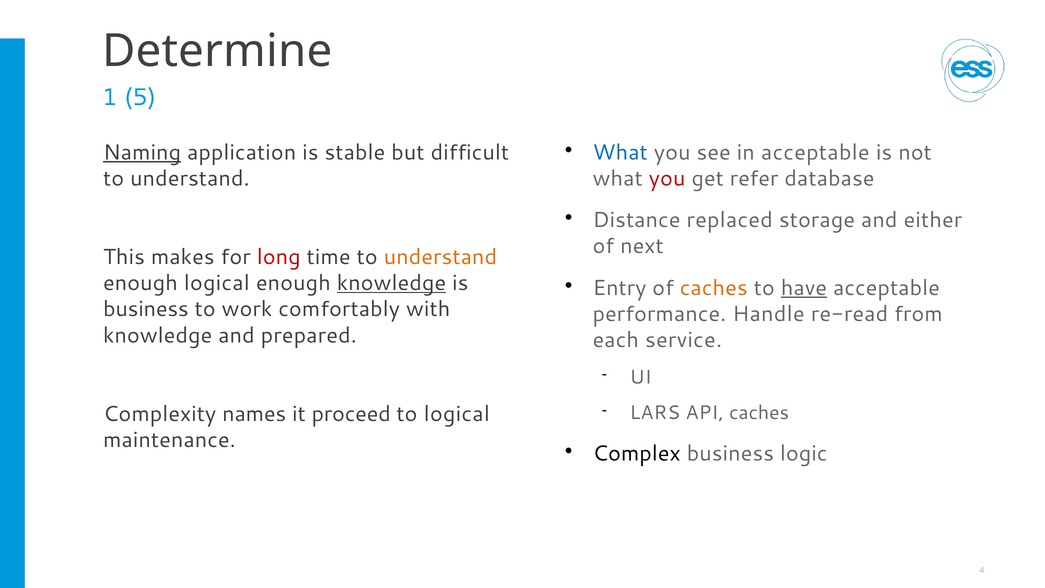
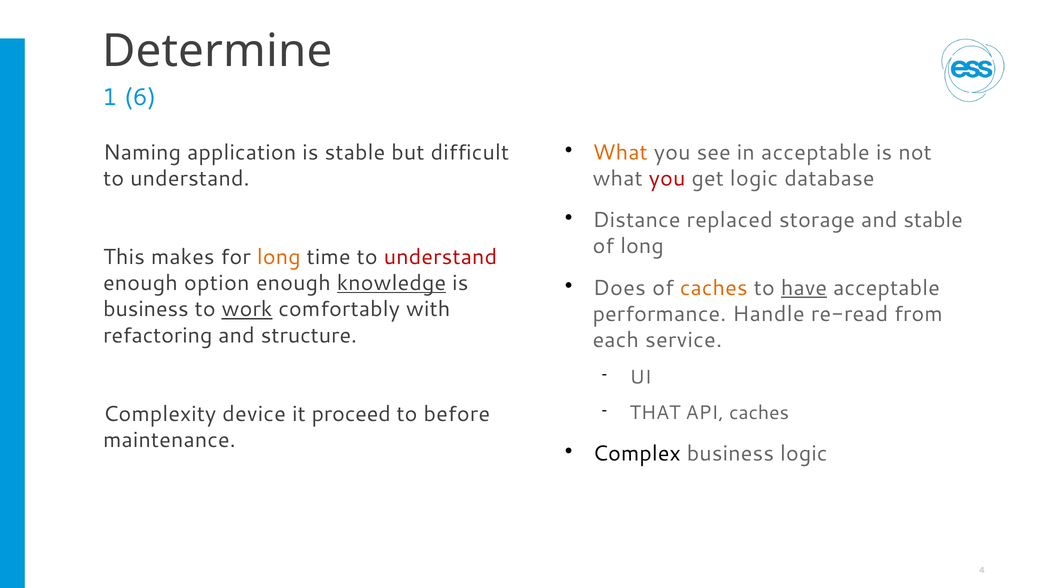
5: 5 -> 6
Naming underline: present -> none
What at (620, 152) colour: blue -> orange
get refer: refer -> logic
and either: either -> stable
of next: next -> long
long at (279, 257) colour: red -> orange
understand at (440, 257) colour: orange -> red
enough logical: logical -> option
Entry: Entry -> Does
work underline: none -> present
knowledge at (158, 335): knowledge -> refactoring
prepared: prepared -> structure
LARS: LARS -> THAT
names: names -> device
to logical: logical -> before
